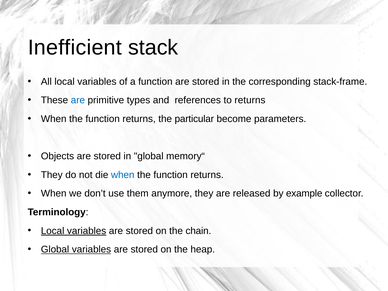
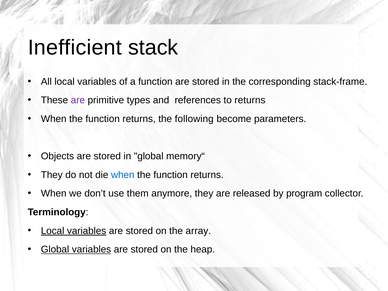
are at (78, 100) colour: blue -> purple
particular: particular -> following
example: example -> program
chain: chain -> array
